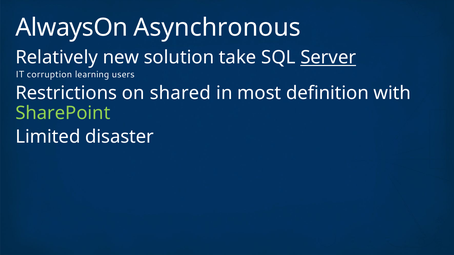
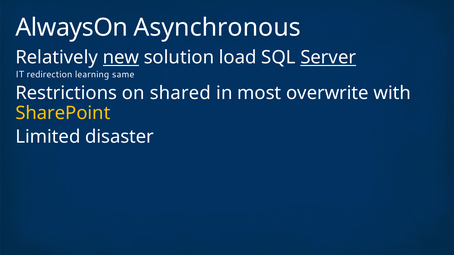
new underline: none -> present
take: take -> load
corruption: corruption -> redirection
users: users -> same
definition: definition -> overwrite
SharePoint colour: light green -> yellow
